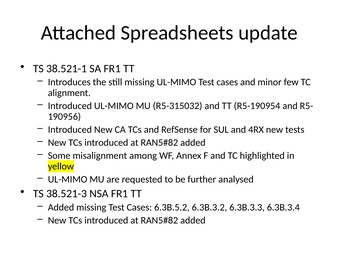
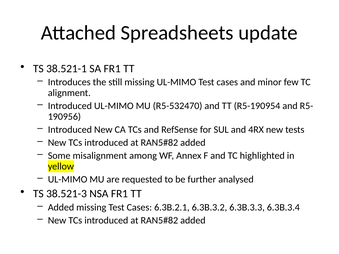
R5-315032: R5-315032 -> R5-532470
6.3B.5.2: 6.3B.5.2 -> 6.3B.2.1
